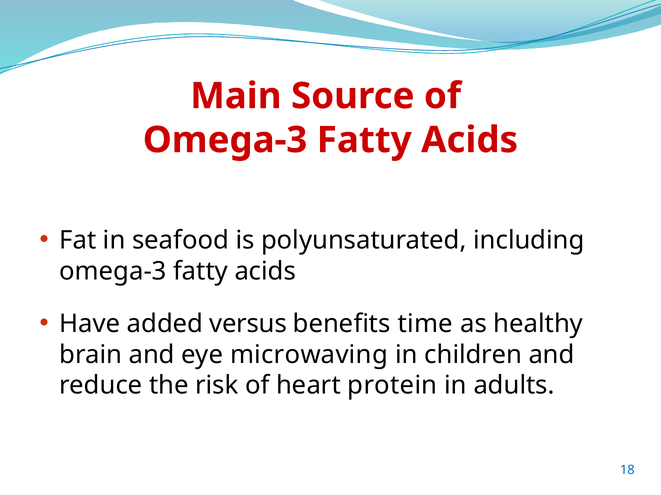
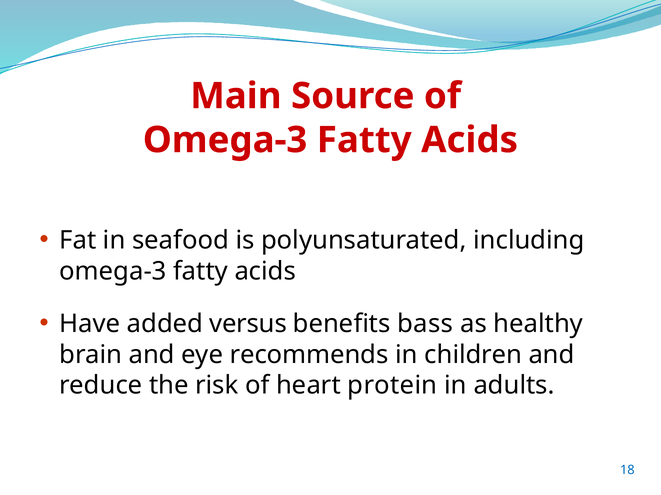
time: time -> bass
microwaving: microwaving -> recommends
